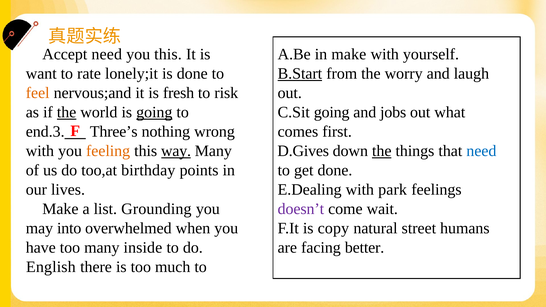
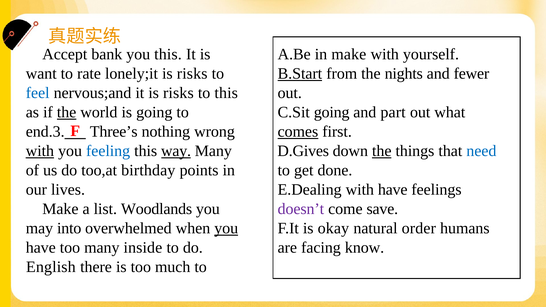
Accept need: need -> bank
lonely;it is done: done -> risks
worry: worry -> nights
laugh: laugh -> fewer
feel colour: orange -> blue
it is fresh: fresh -> risks
to risk: risk -> this
going at (154, 112) underline: present -> none
jobs: jobs -> part
comes underline: none -> present
with at (40, 151) underline: none -> present
feeling colour: orange -> blue
with park: park -> have
wait: wait -> save
Grounding: Grounding -> Woodlands
you at (226, 228) underline: none -> present
copy: copy -> okay
street: street -> order
better: better -> know
